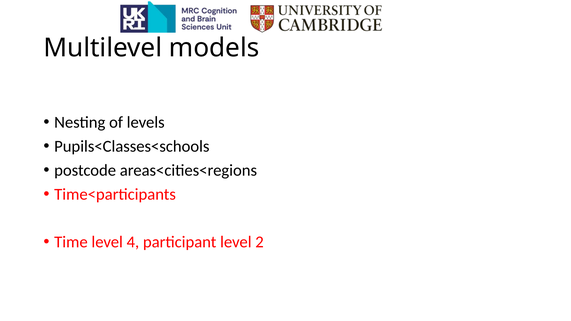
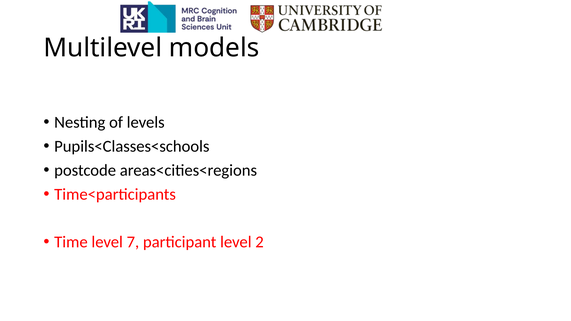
4: 4 -> 7
